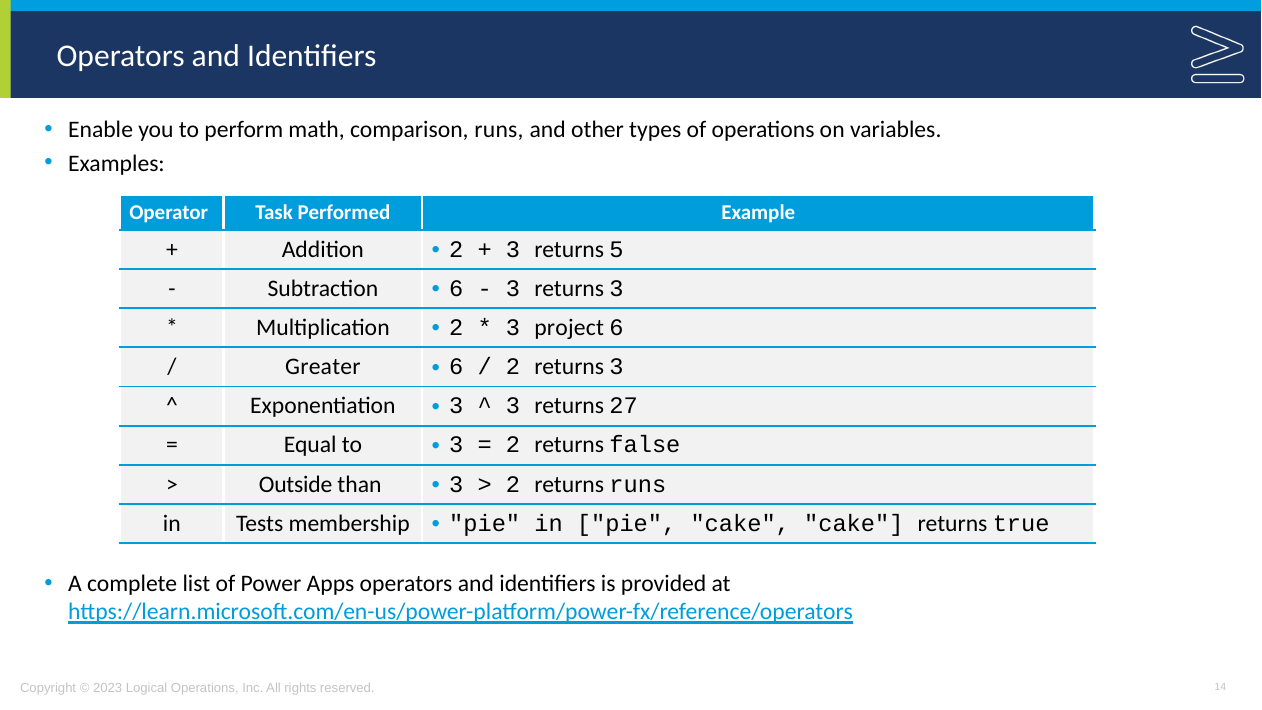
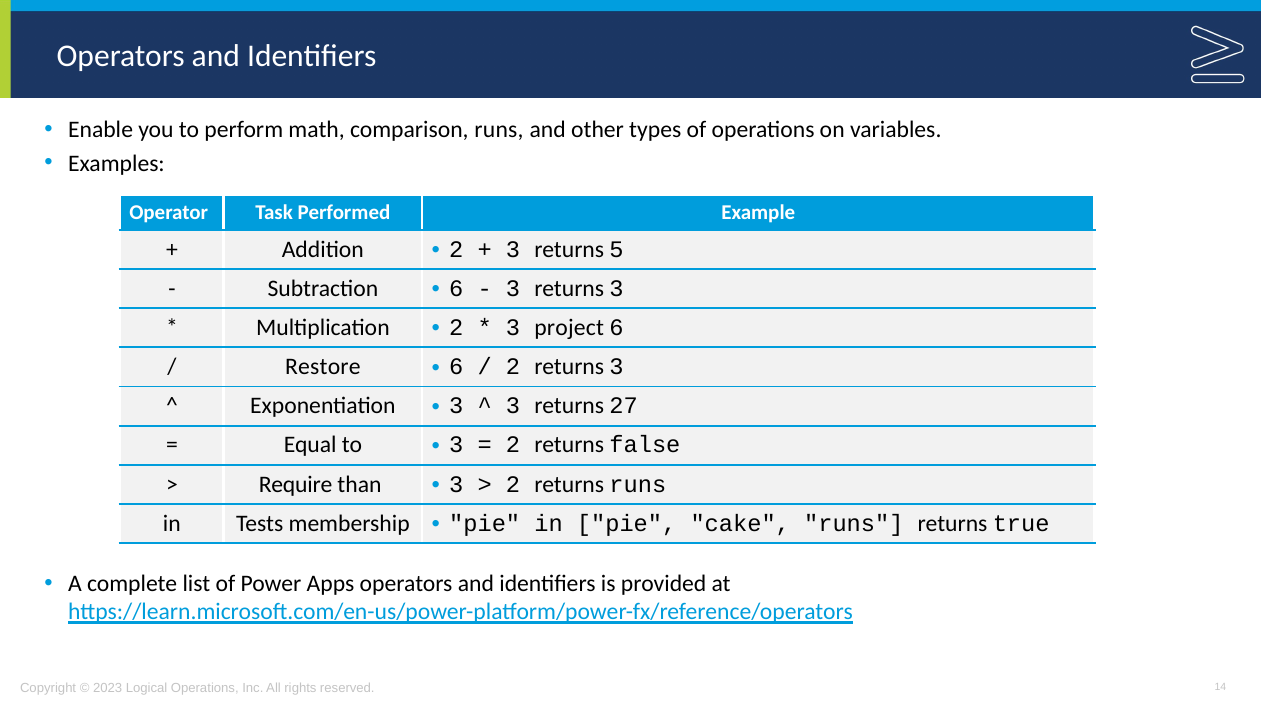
Greater: Greater -> Restore
Outside: Outside -> Require
cake cake: cake -> runs
